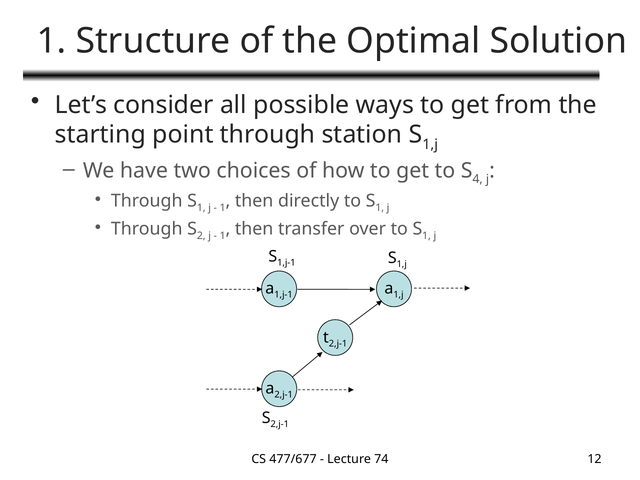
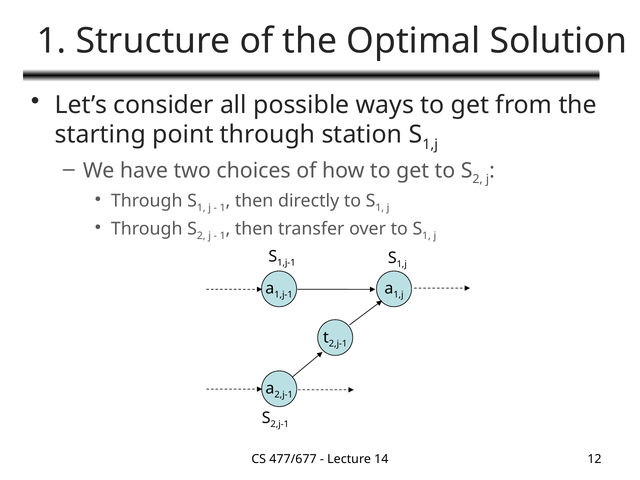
4 at (478, 179): 4 -> 2
74: 74 -> 14
